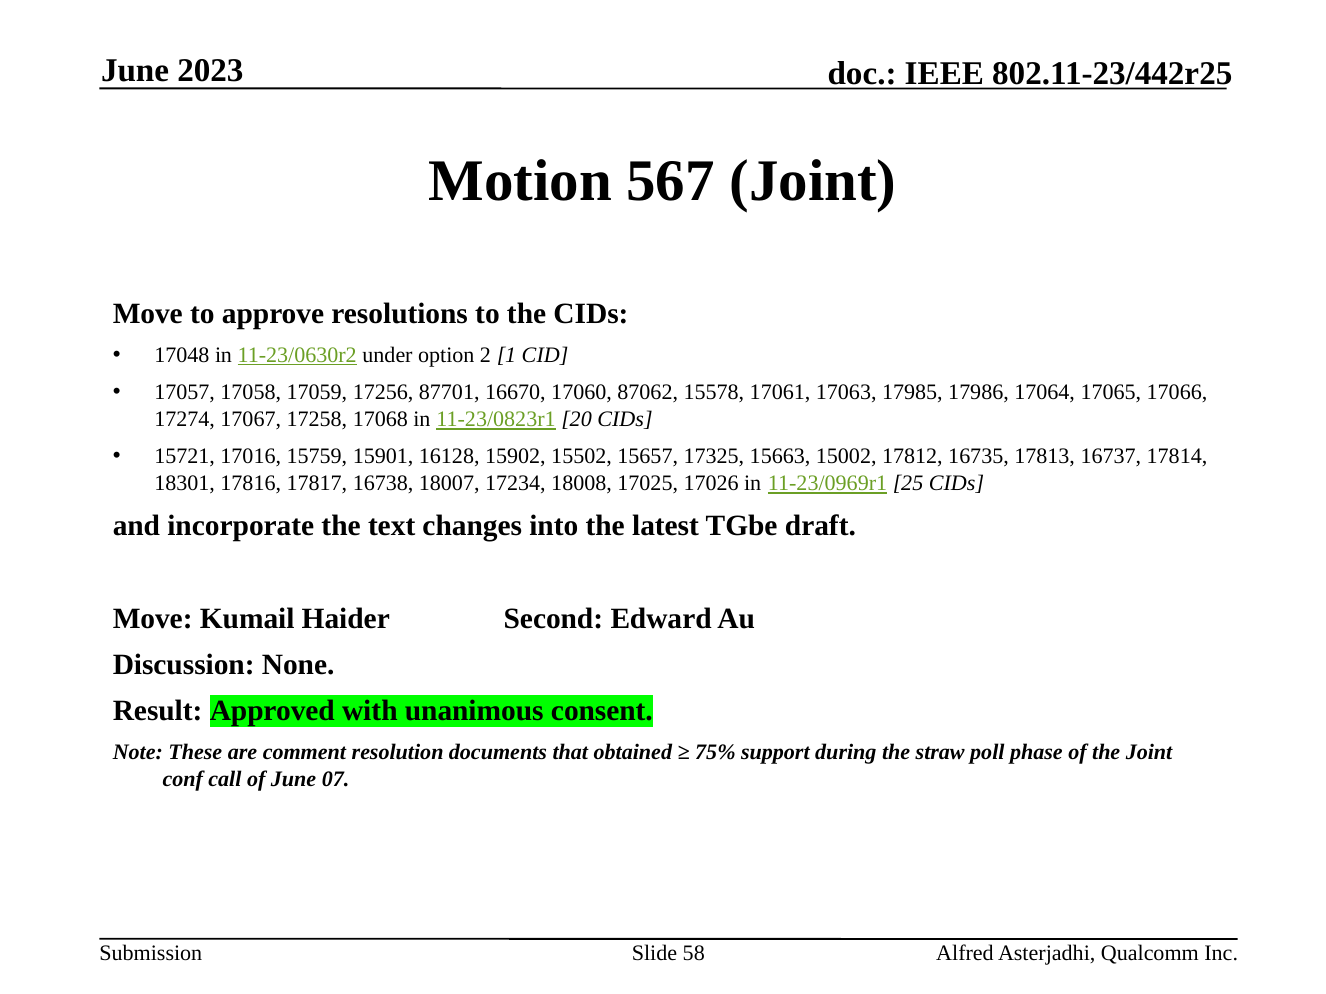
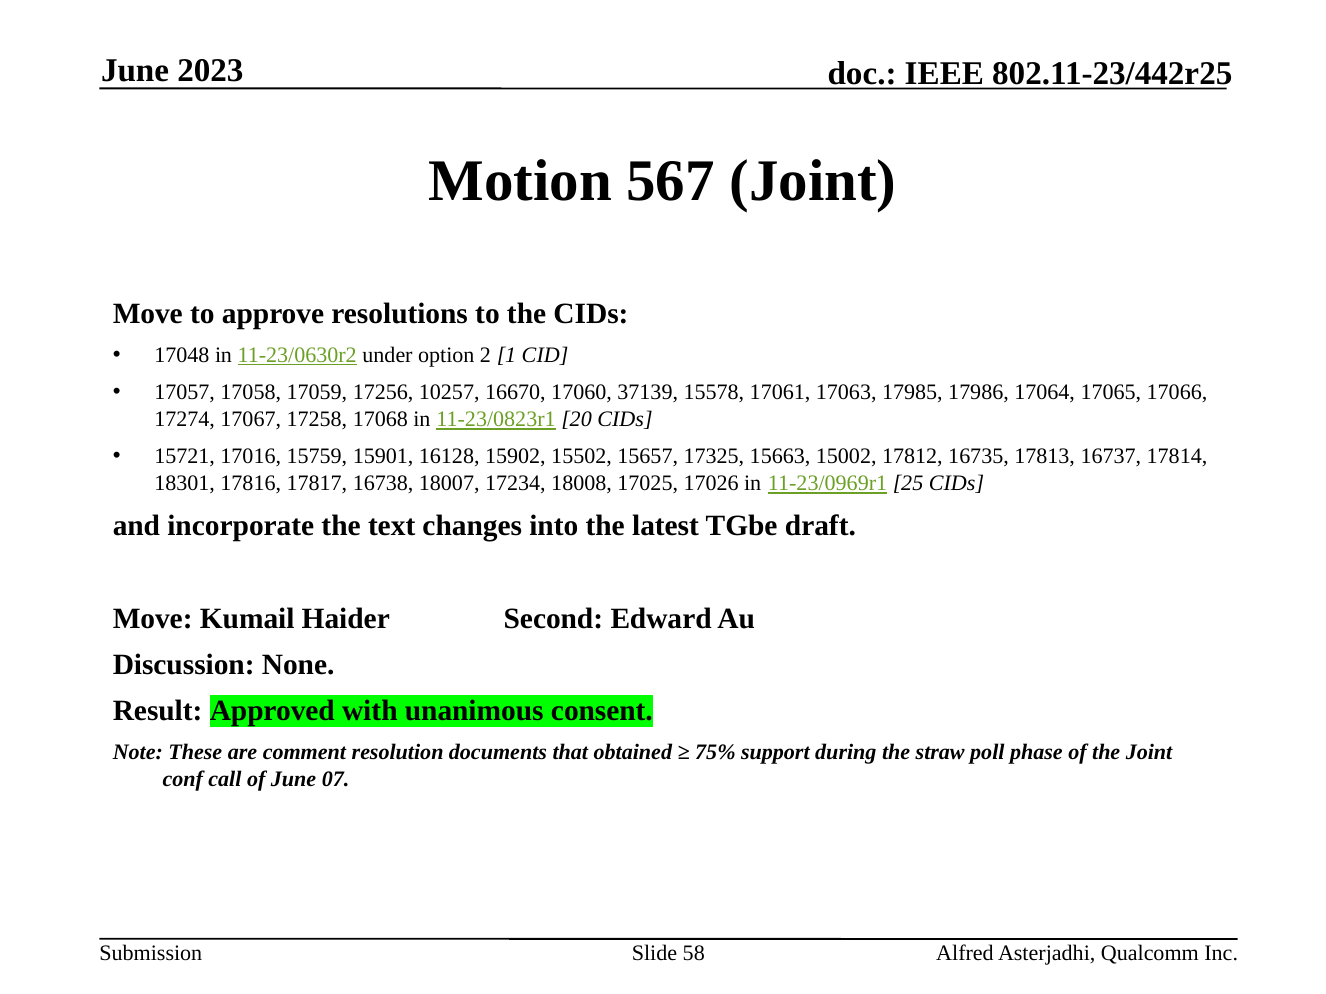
87701: 87701 -> 10257
87062: 87062 -> 37139
